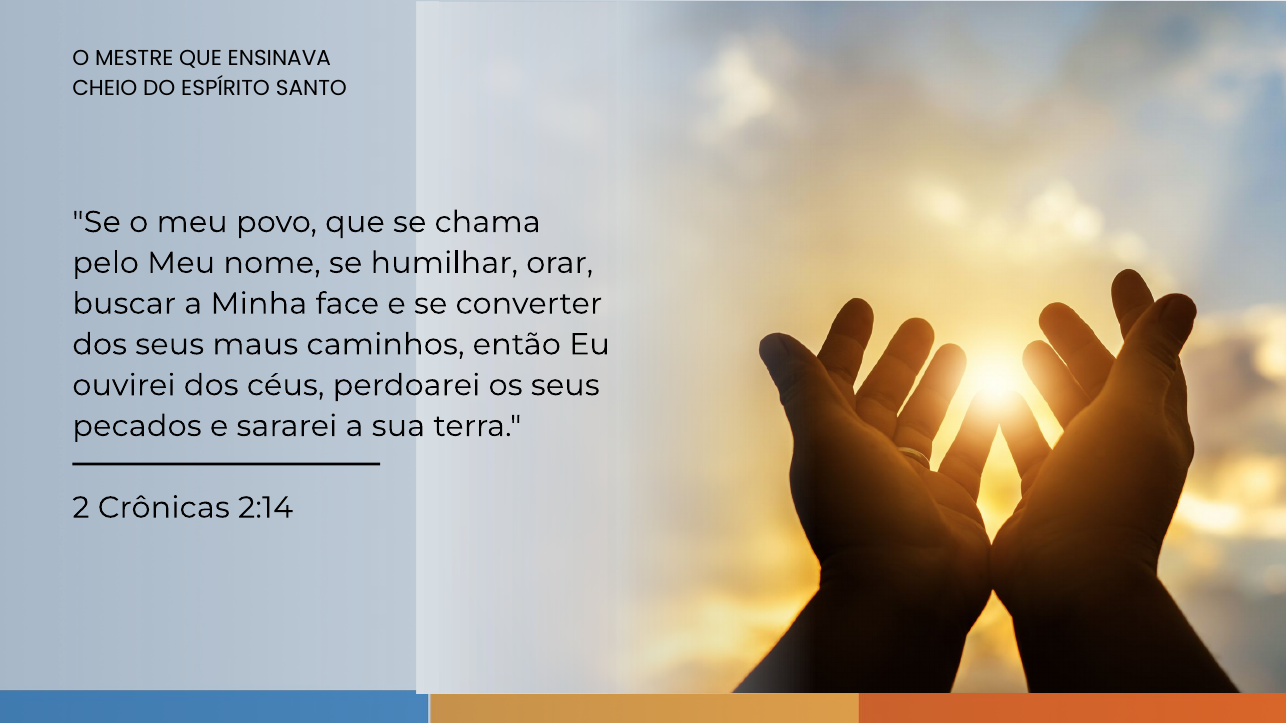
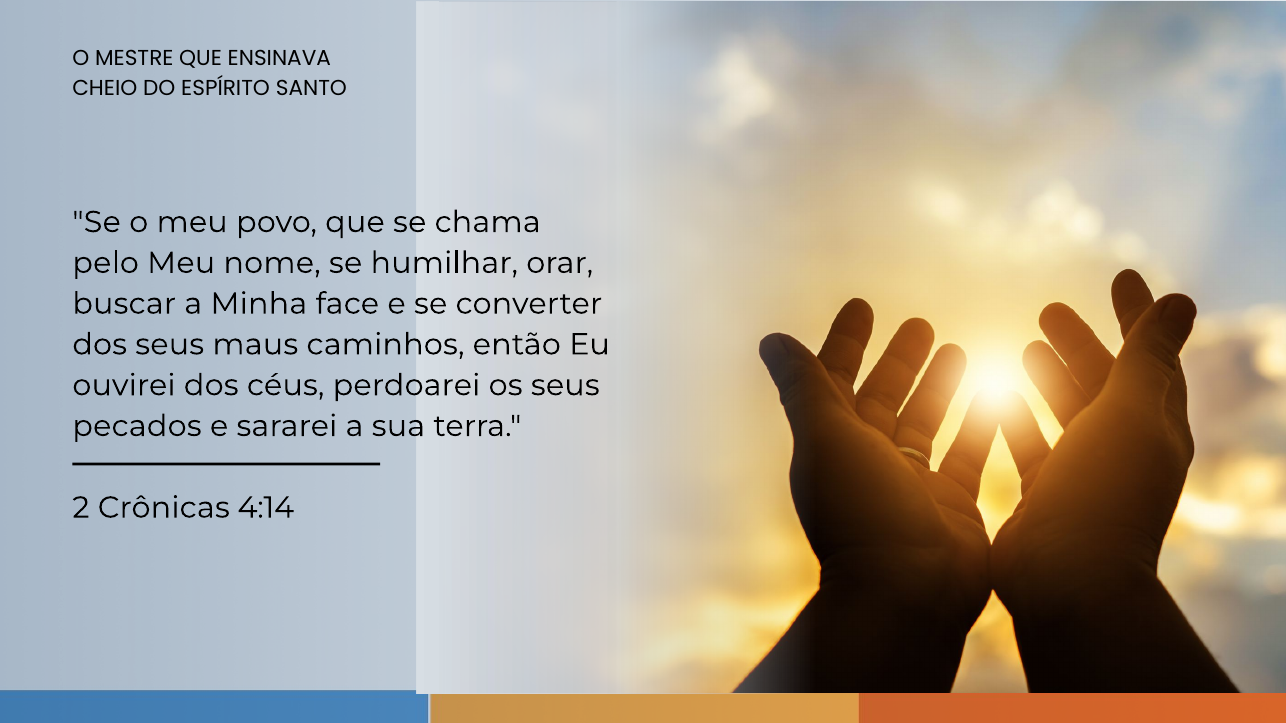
2:14: 2:14 -> 4:14
